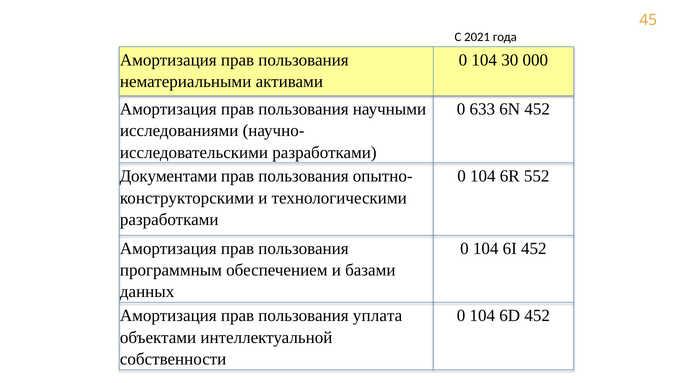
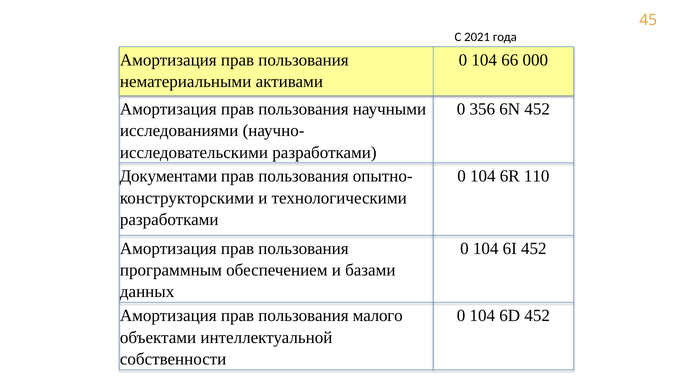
30: 30 -> 66
633: 633 -> 356
552: 552 -> 110
уплата: уплата -> малого
